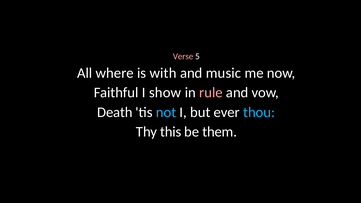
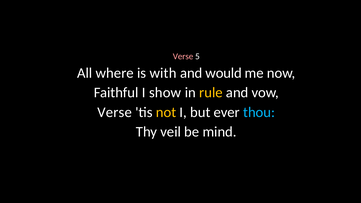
music: music -> would
rule colour: pink -> yellow
Death at (115, 112): Death -> Verse
not colour: light blue -> yellow
this: this -> veil
them: them -> mind
